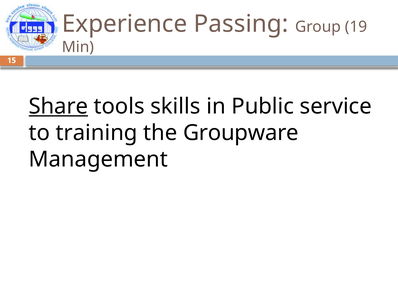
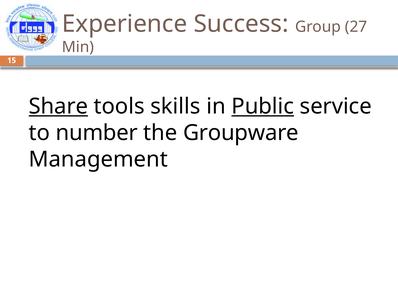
Passing: Passing -> Success
19: 19 -> 27
Public underline: none -> present
training: training -> number
